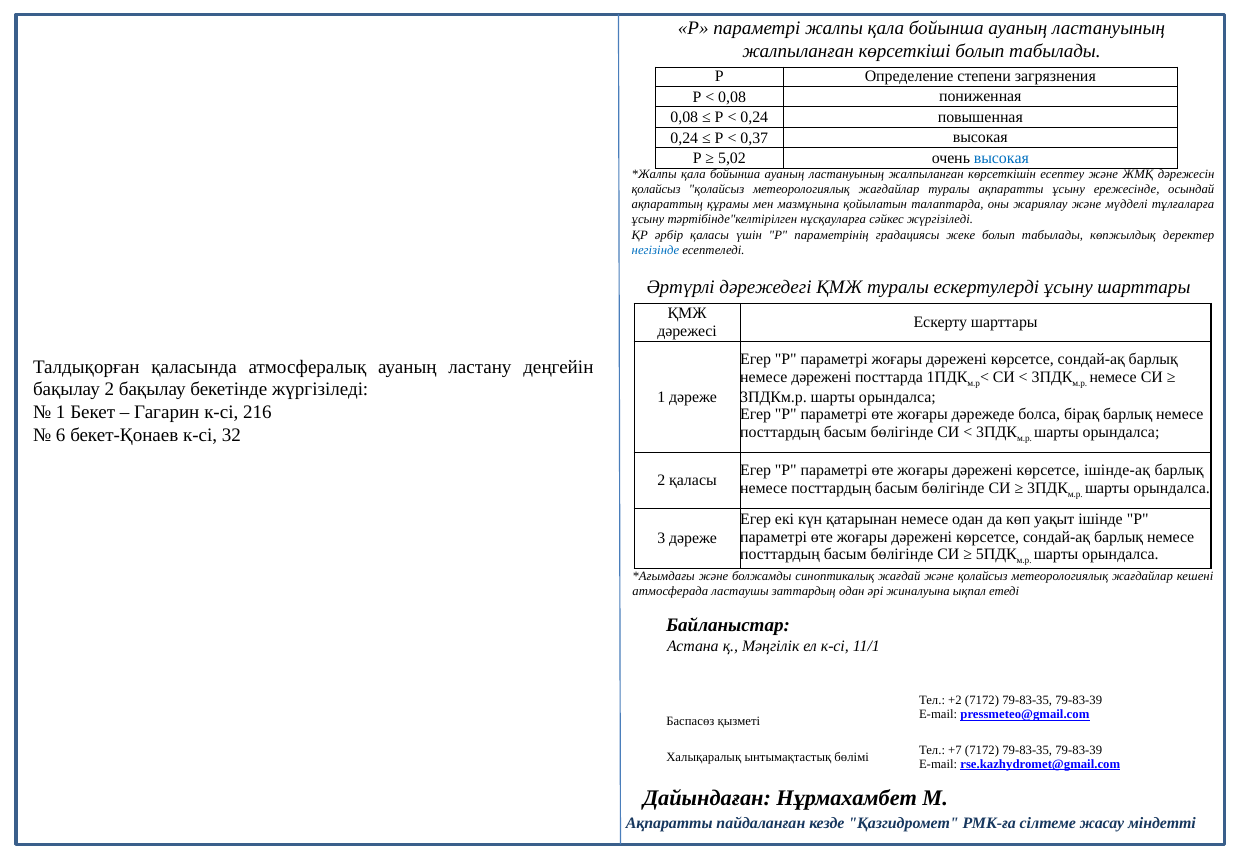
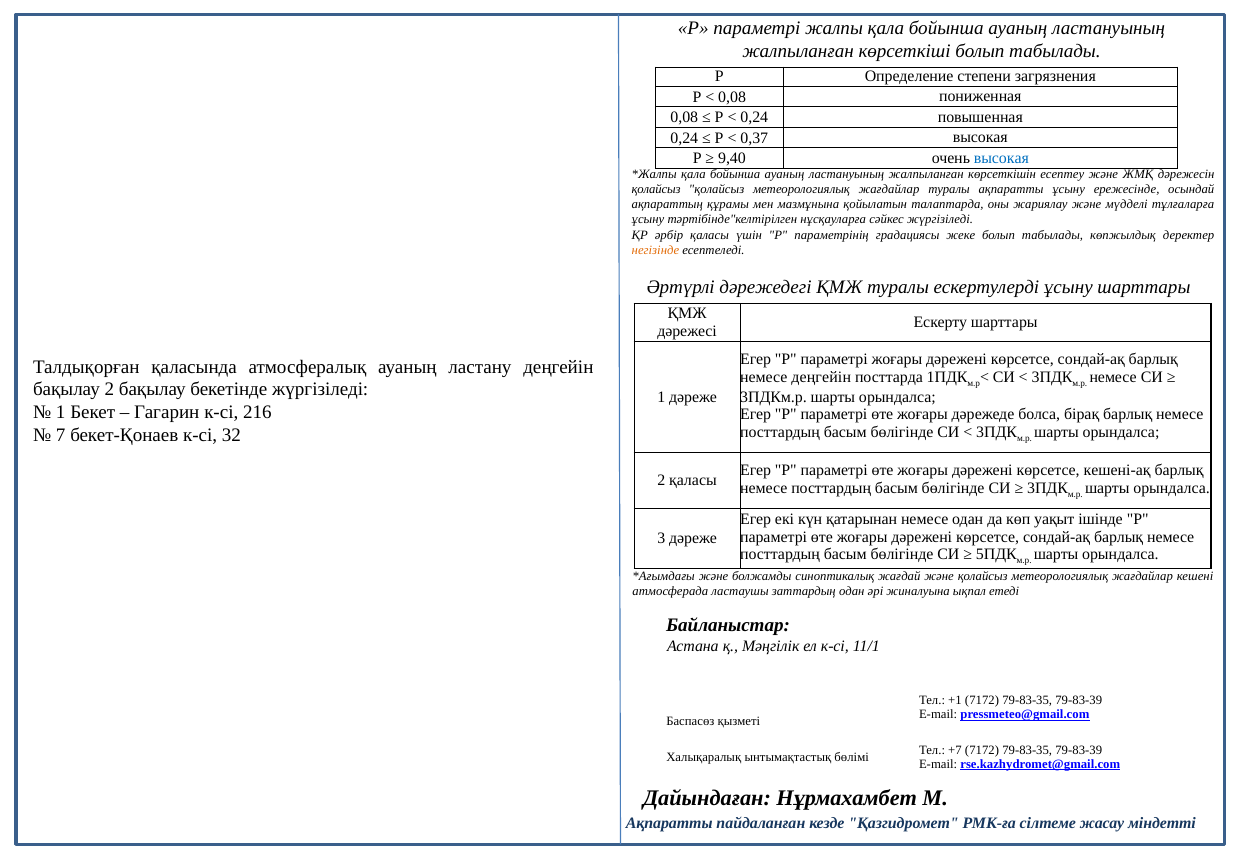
5,02: 5,02 -> 9,40
негізінде colour: blue -> orange
немесе дәрежені: дәрежені -> деңгейін
6: 6 -> 7
ішінде-ақ: ішінде-ақ -> кешені-ақ
+2: +2 -> +1
